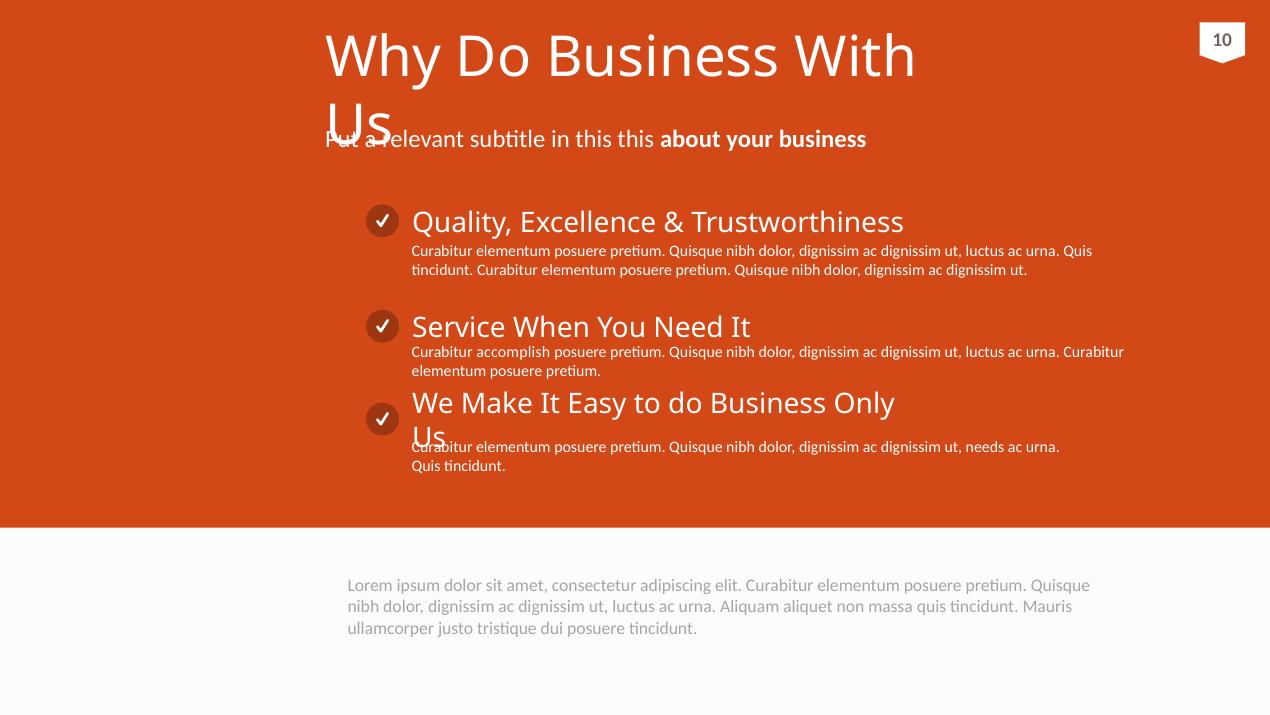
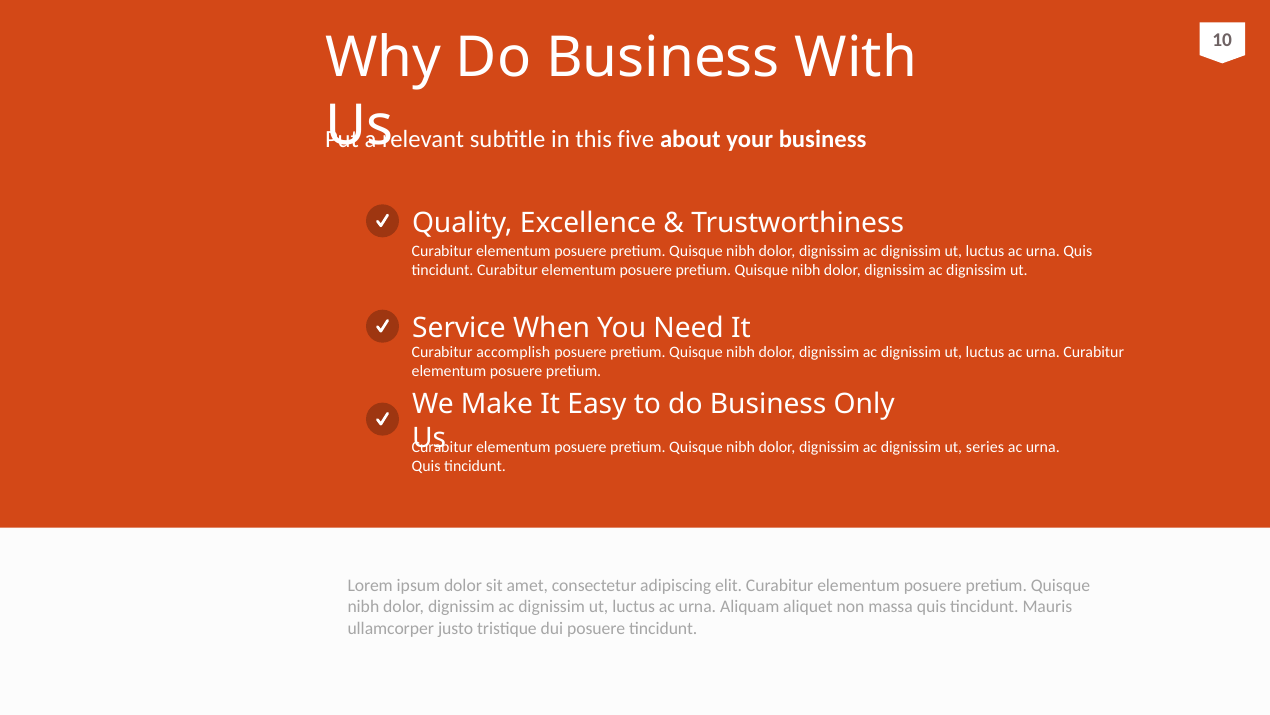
this this: this -> five
needs: needs -> series
